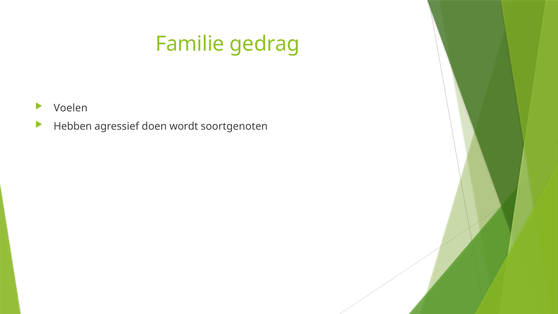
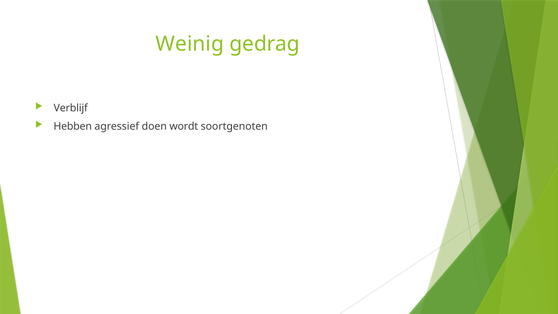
Familie: Familie -> Weinig
Voelen: Voelen -> Verblijf
